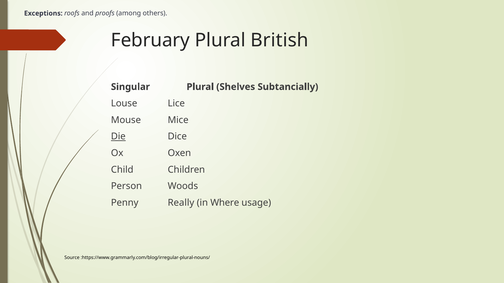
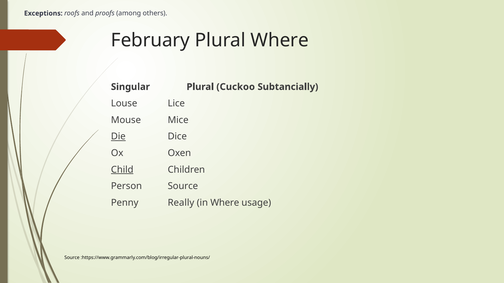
Plural British: British -> Where
Shelves: Shelves -> Cuckoo
Child underline: none -> present
Person Woods: Woods -> Source
